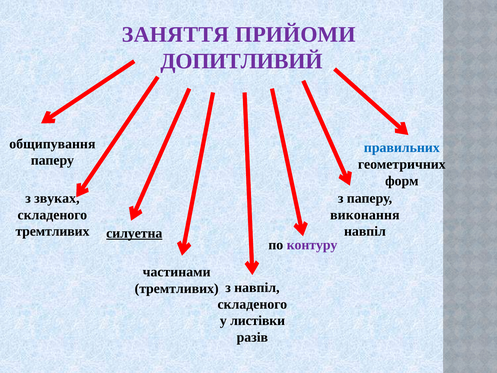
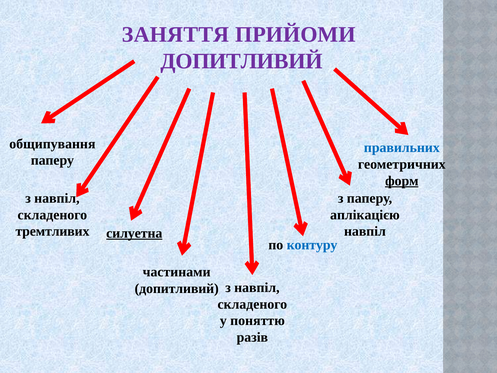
форм underline: none -> present
звуках at (57, 198): звуках -> навпіл
виконання: виконання -> аплікацією
контуру colour: purple -> blue
тремтливих at (177, 288): тремтливих -> допитливий
листівки: листівки -> поняттю
